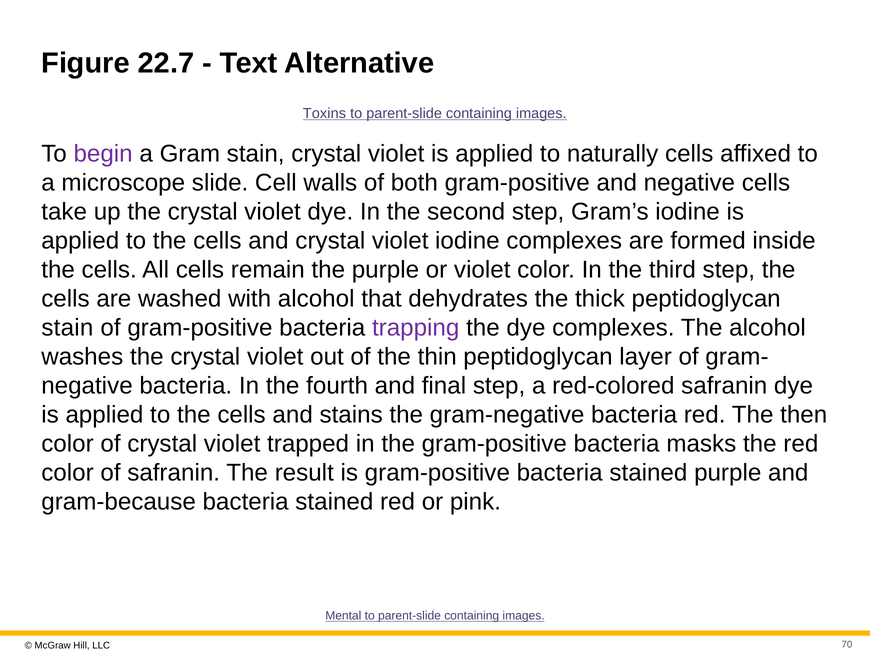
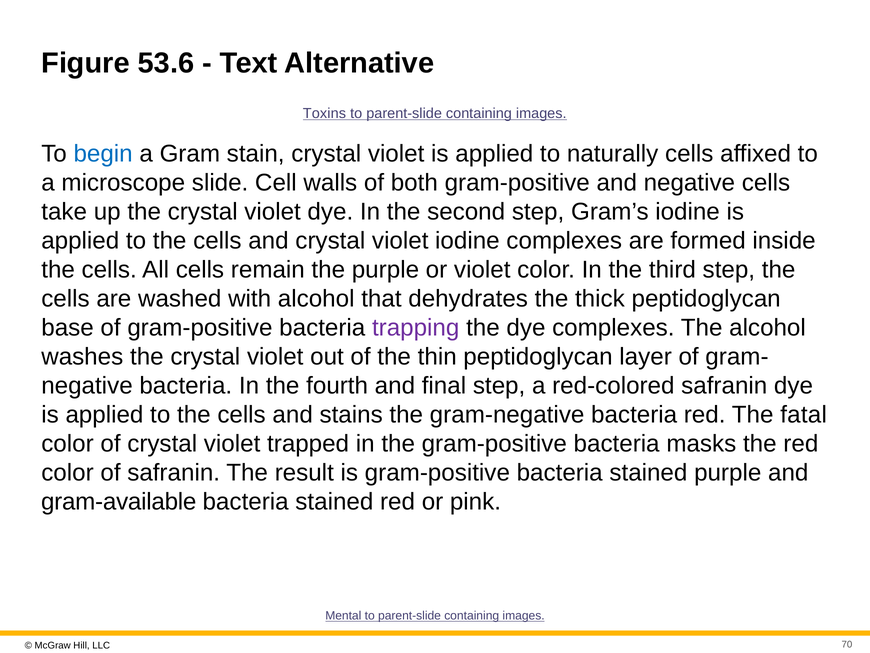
22.7: 22.7 -> 53.6
begin colour: purple -> blue
stain at (67, 328): stain -> base
then: then -> fatal
gram-because: gram-because -> gram-available
